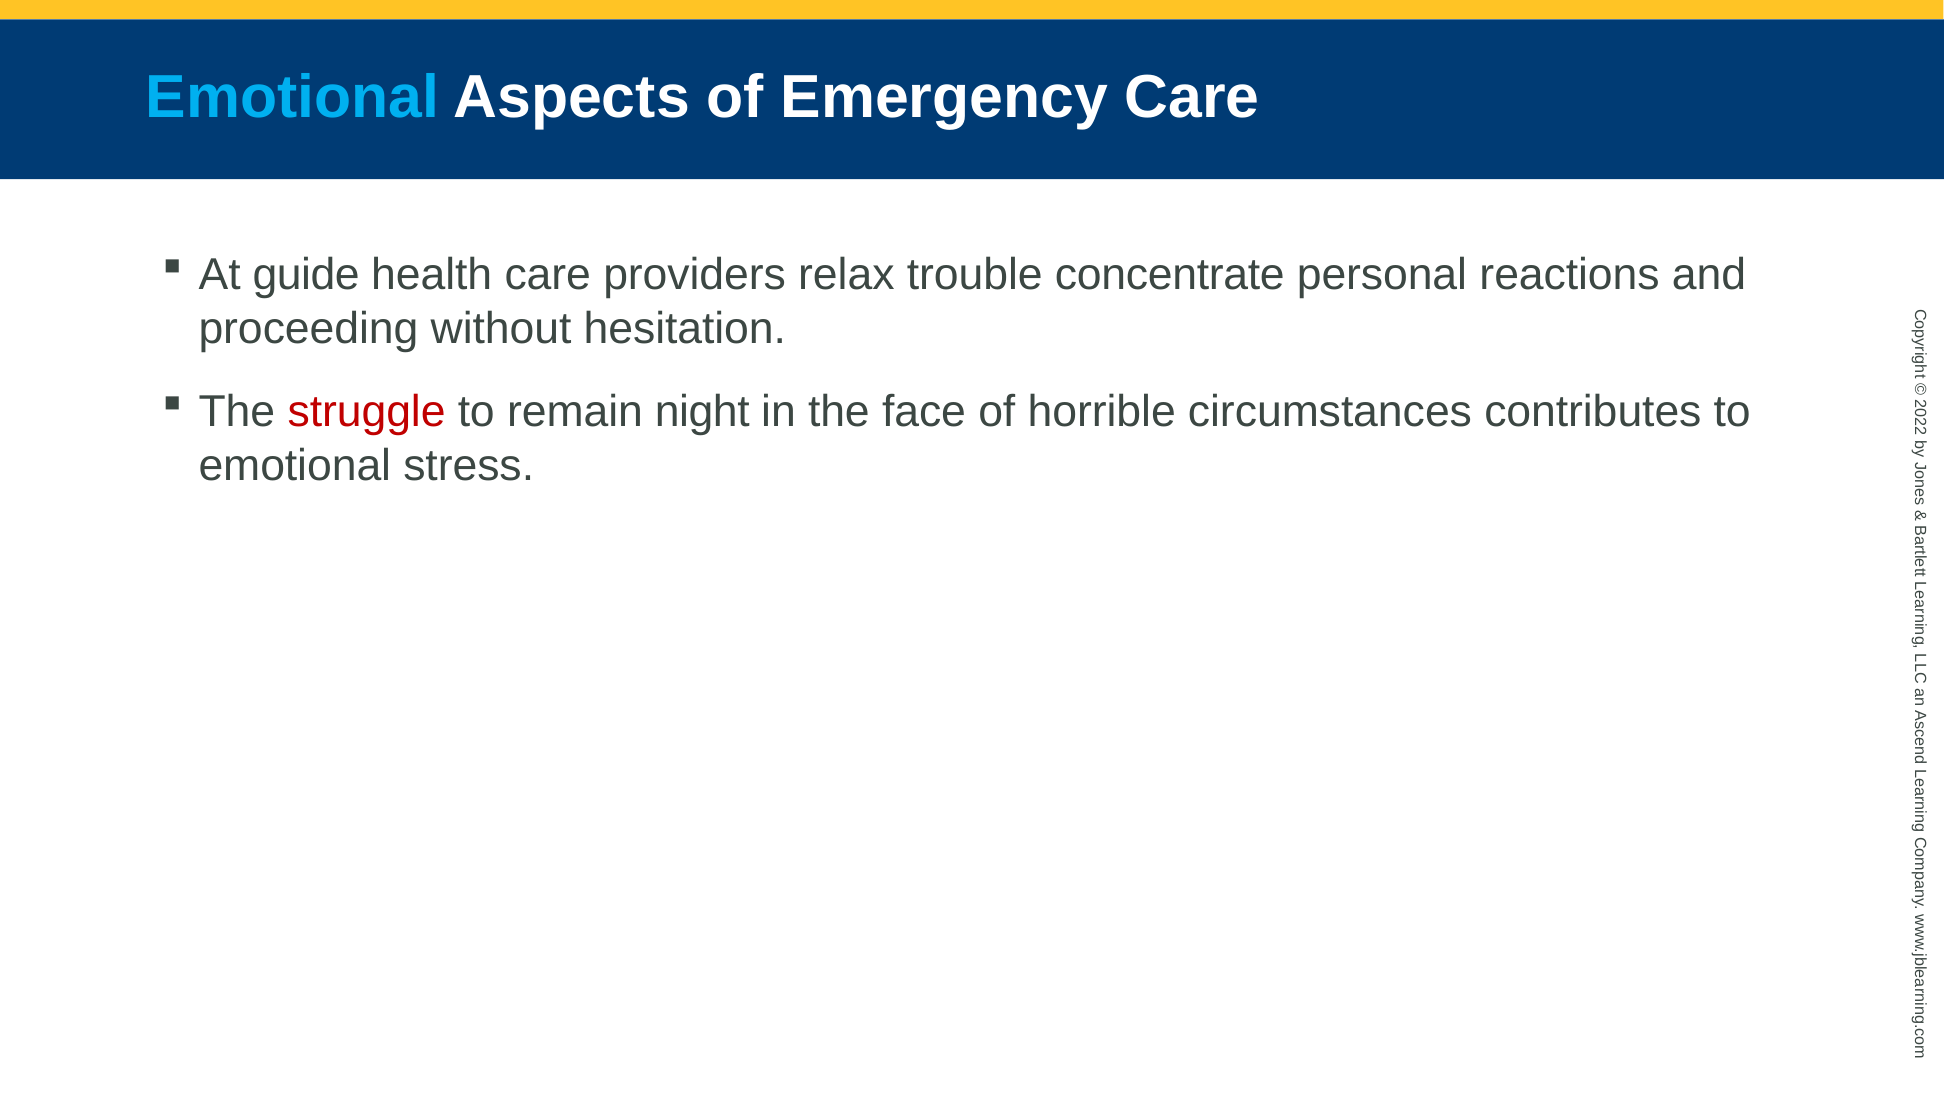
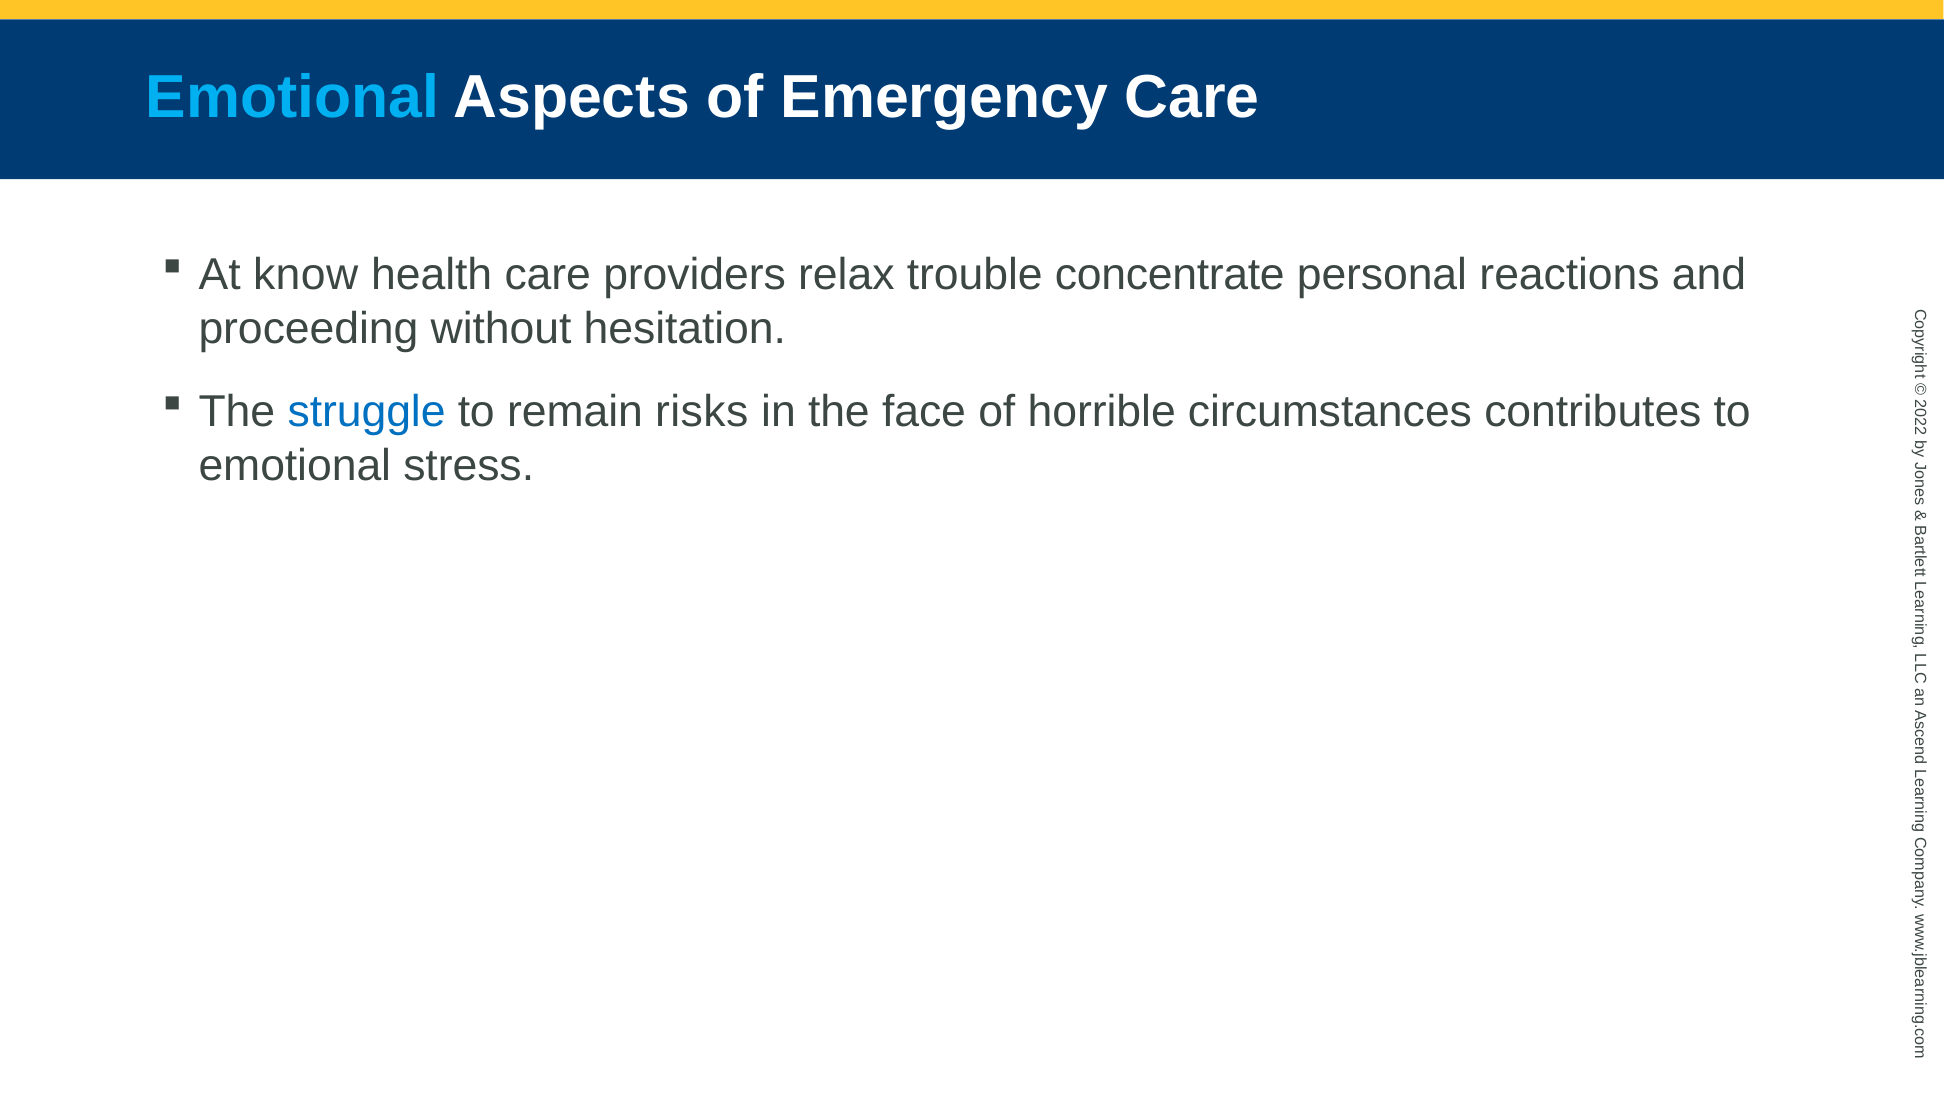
guide: guide -> know
struggle colour: red -> blue
night: night -> risks
